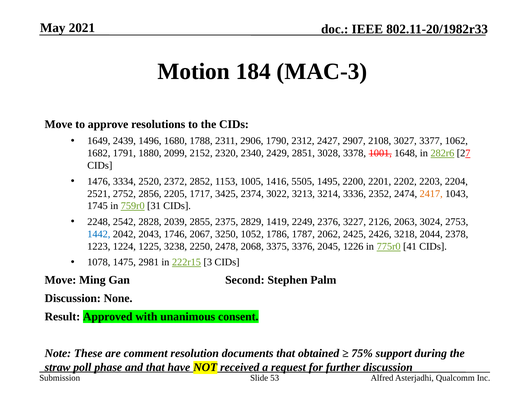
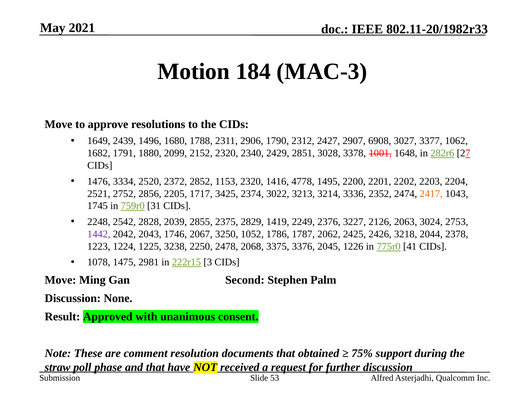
2108: 2108 -> 6908
1153 1005: 1005 -> 2320
5505: 5505 -> 4778
1442 colour: blue -> purple
